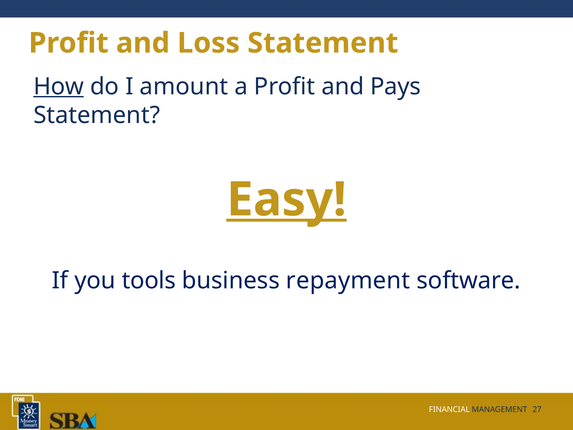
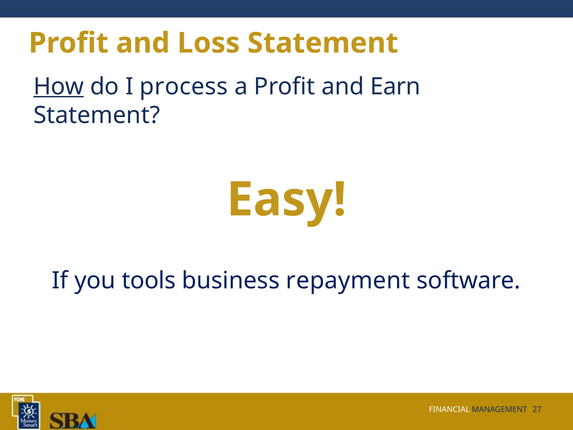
amount: amount -> process
Pays: Pays -> Earn
Easy underline: present -> none
